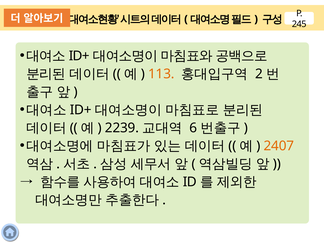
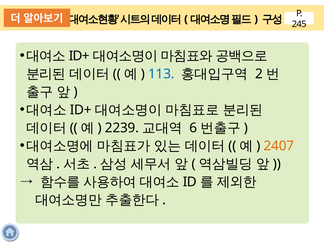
113 colour: orange -> blue
